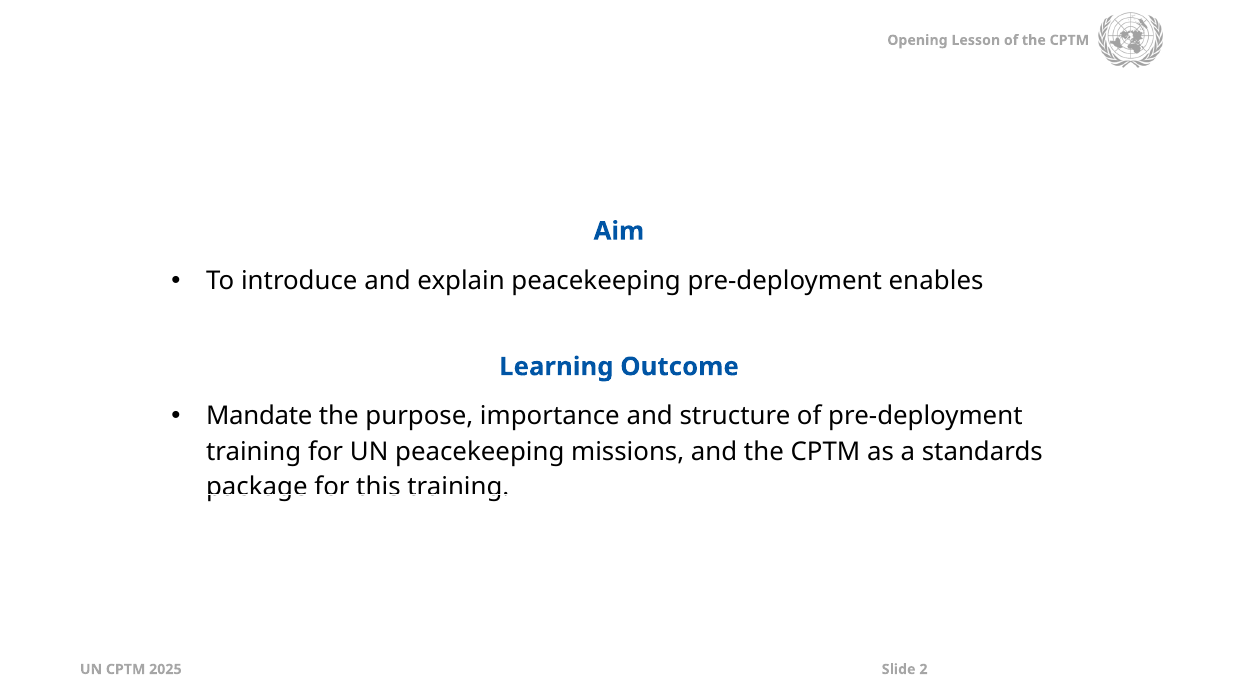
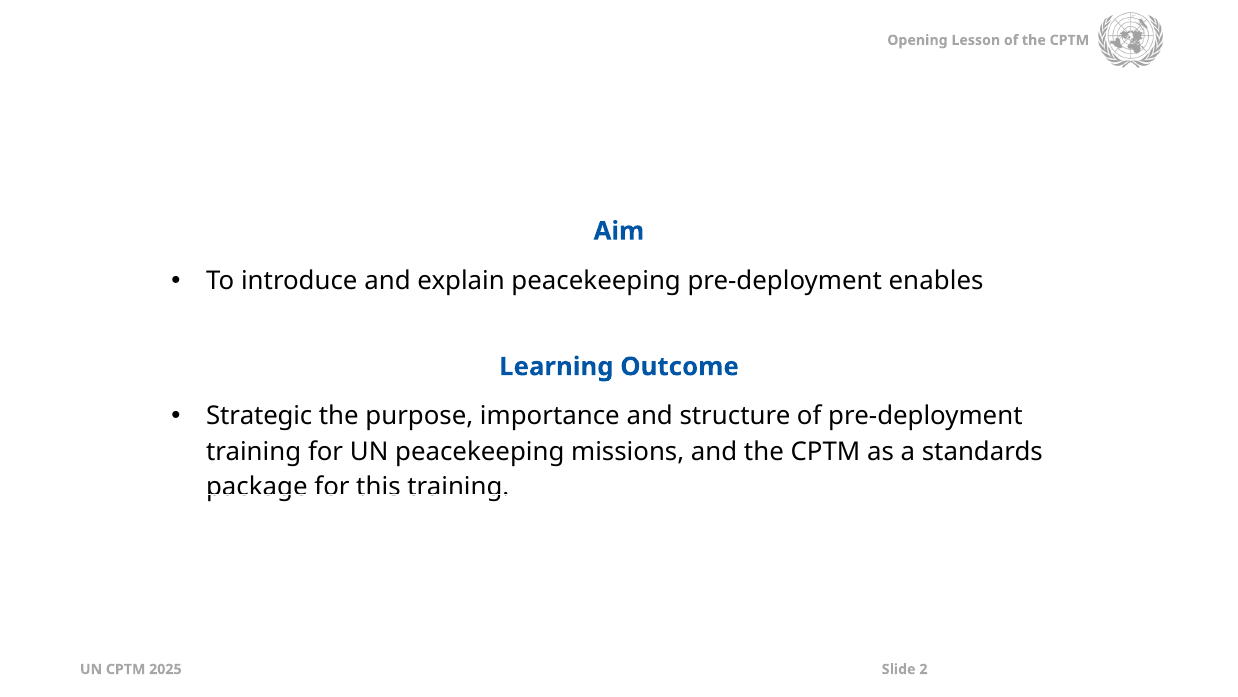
Mandate: Mandate -> Strategic
